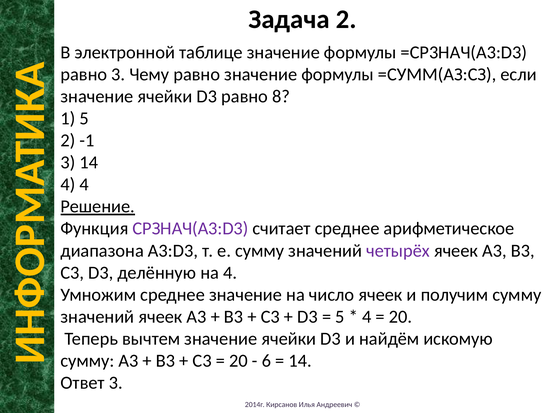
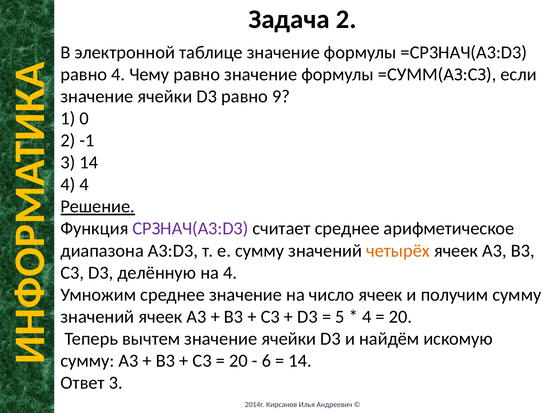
равно 3: 3 -> 4
8: 8 -> 9
1 5: 5 -> 0
четырёх colour: purple -> orange
